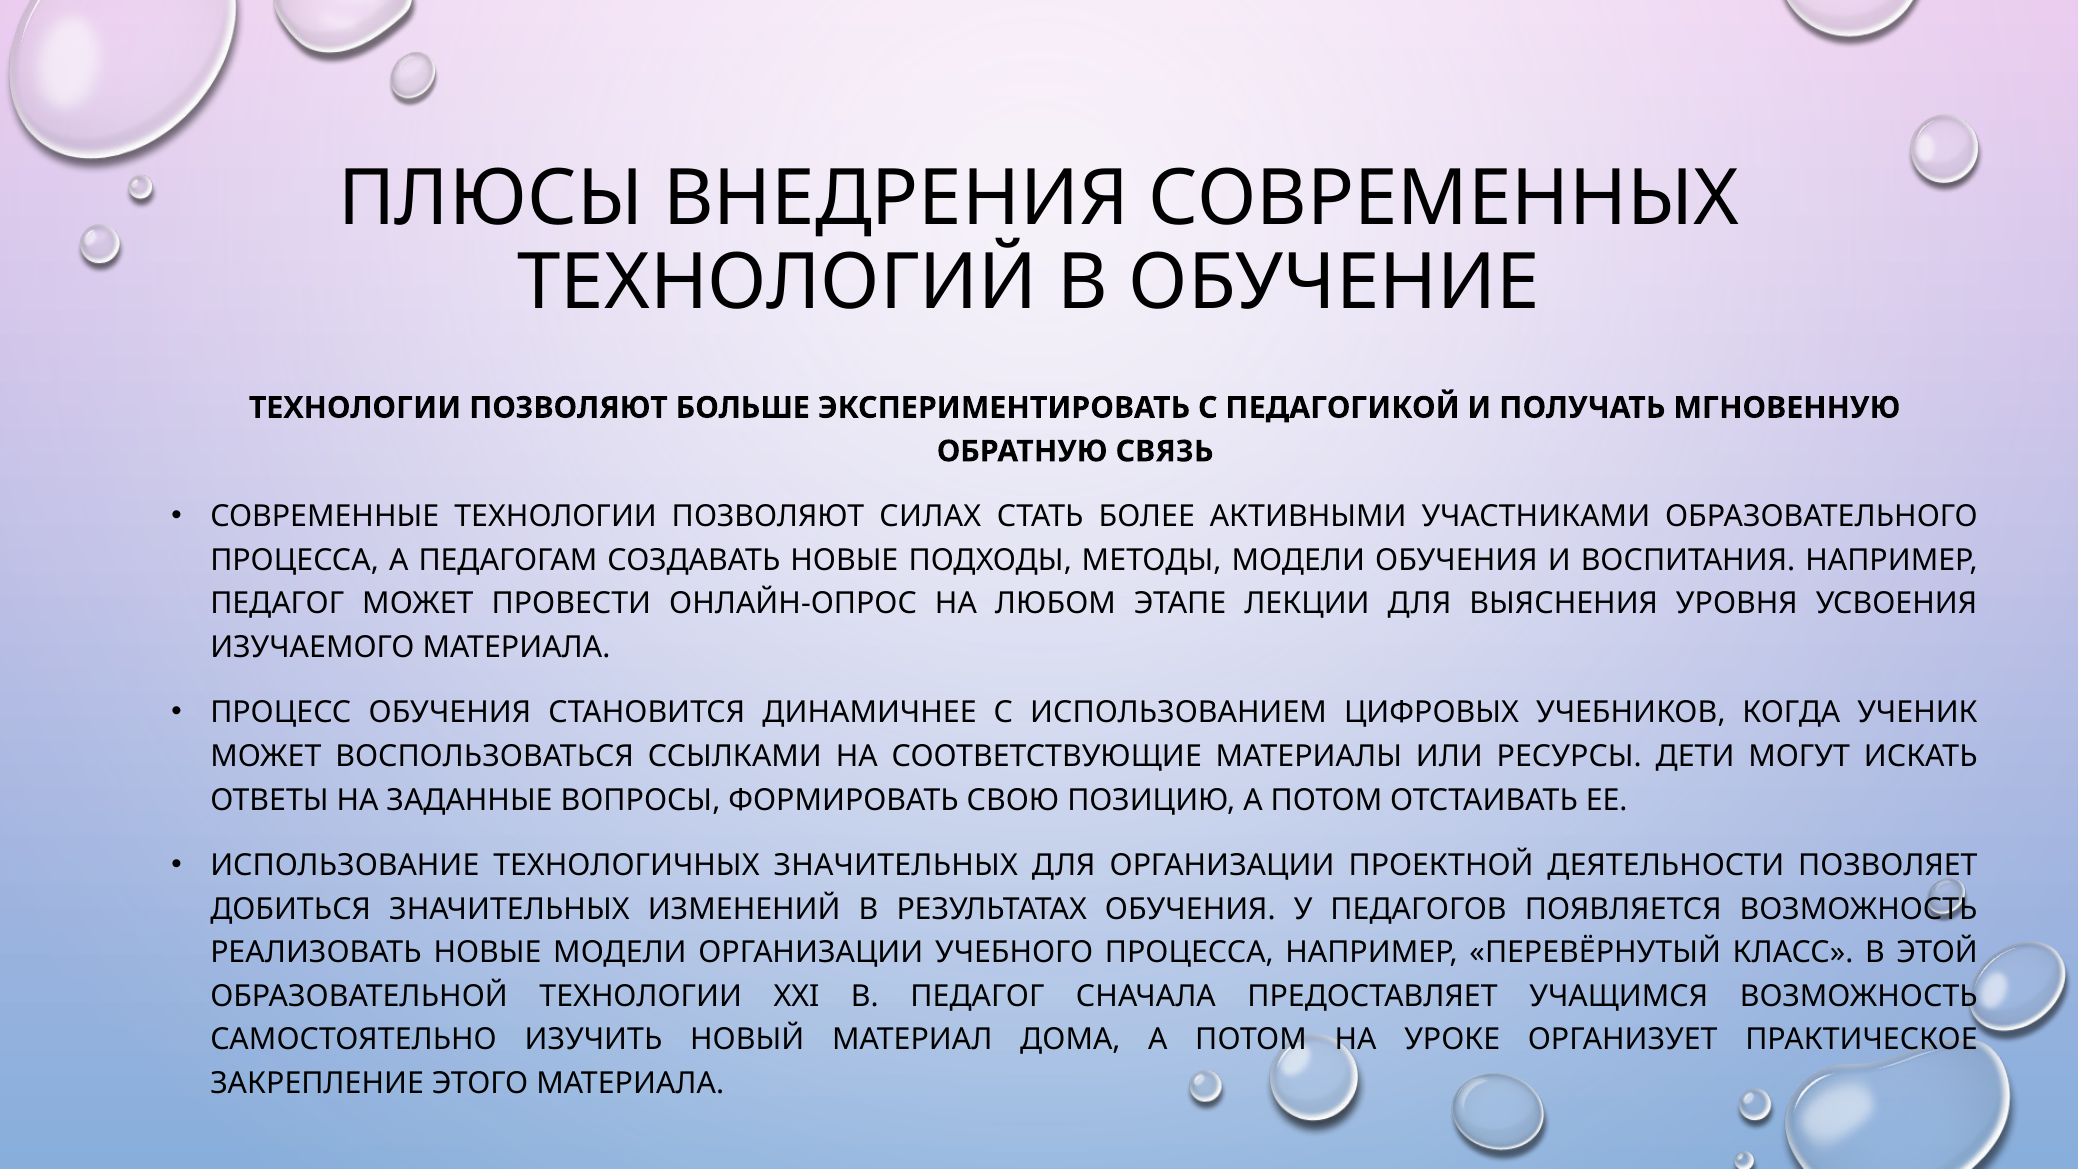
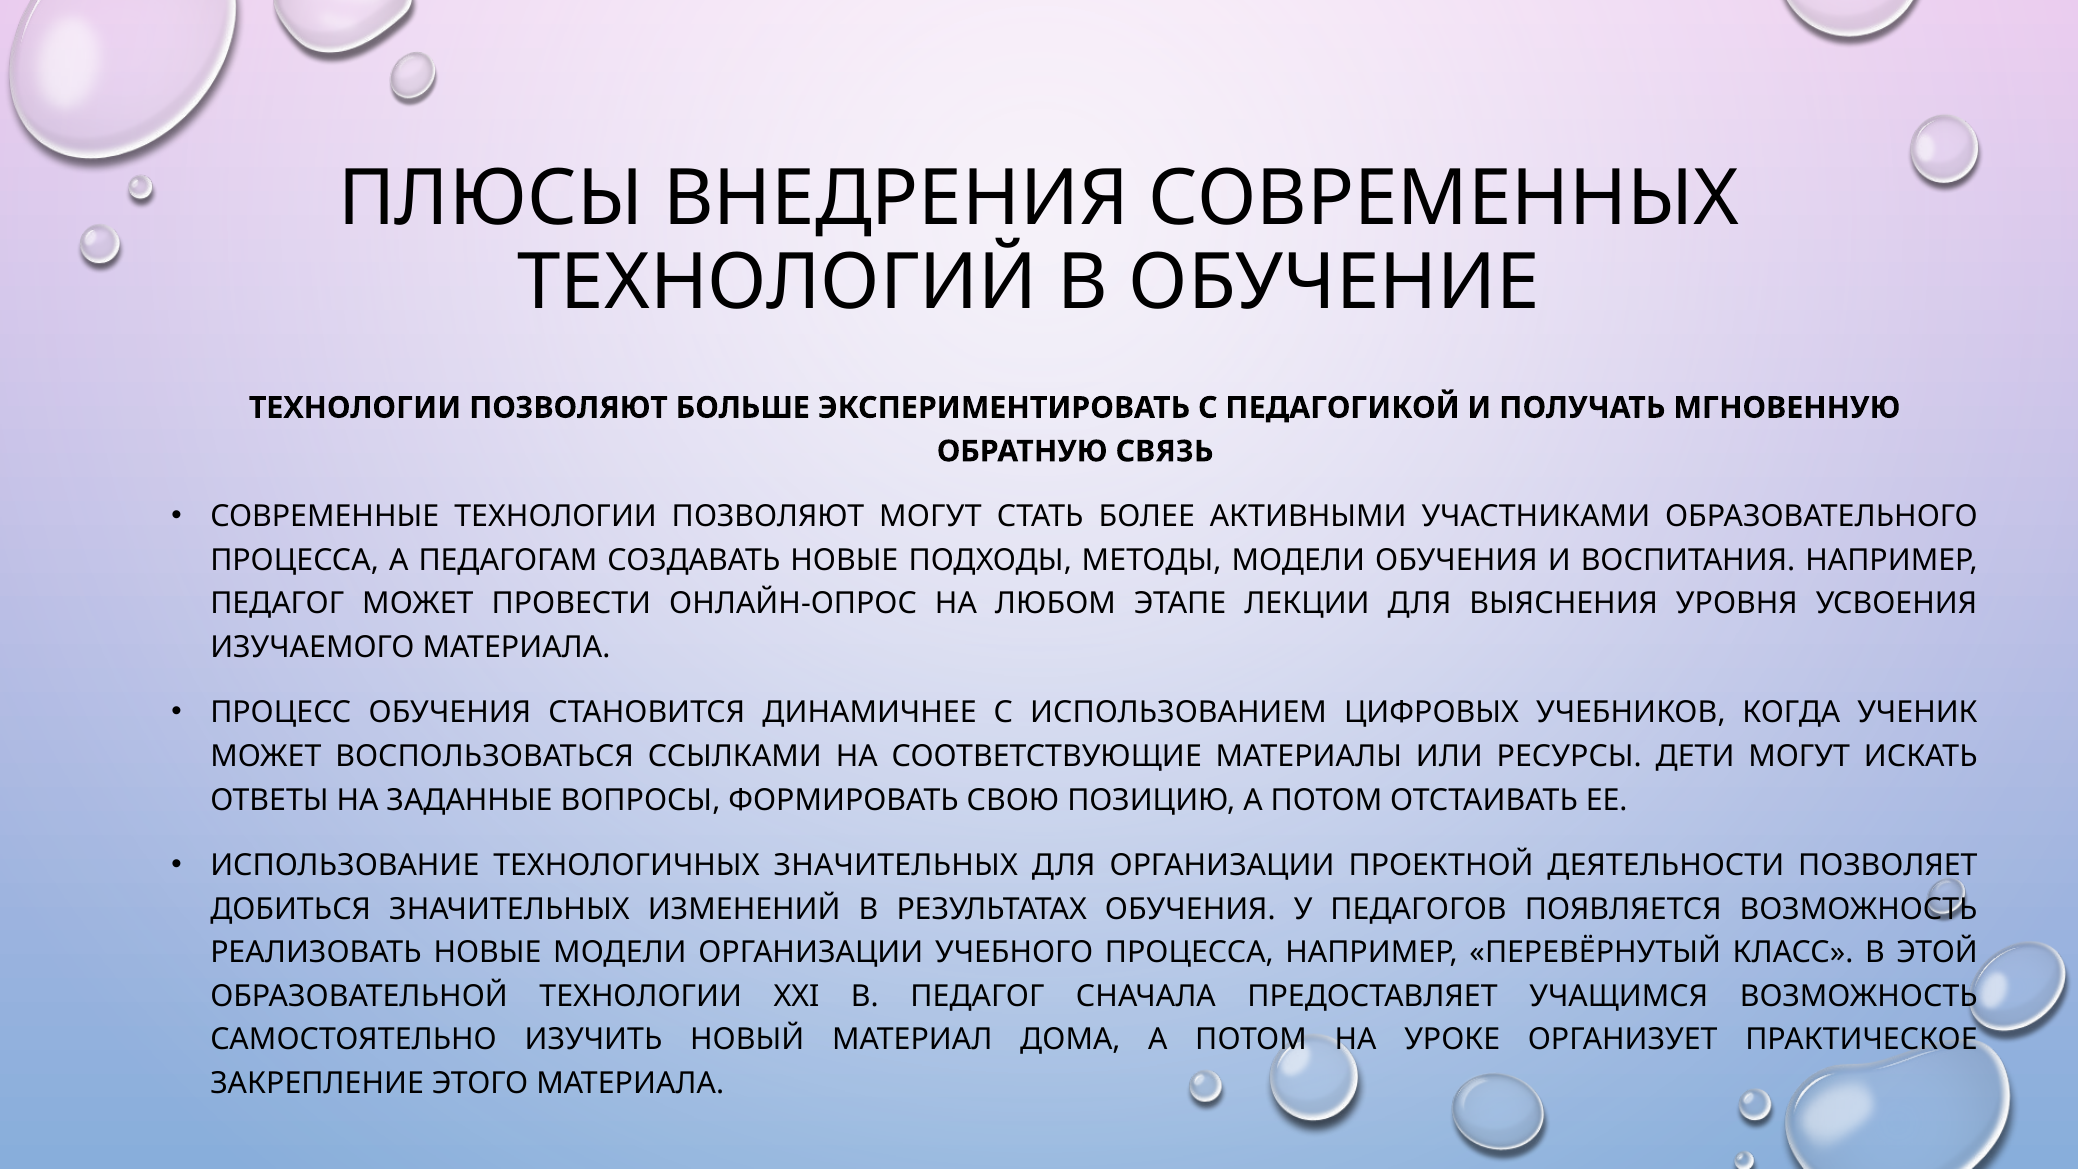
ПОЗВОЛЯЮТ СИЛАХ: СИЛАХ -> МОГУТ
